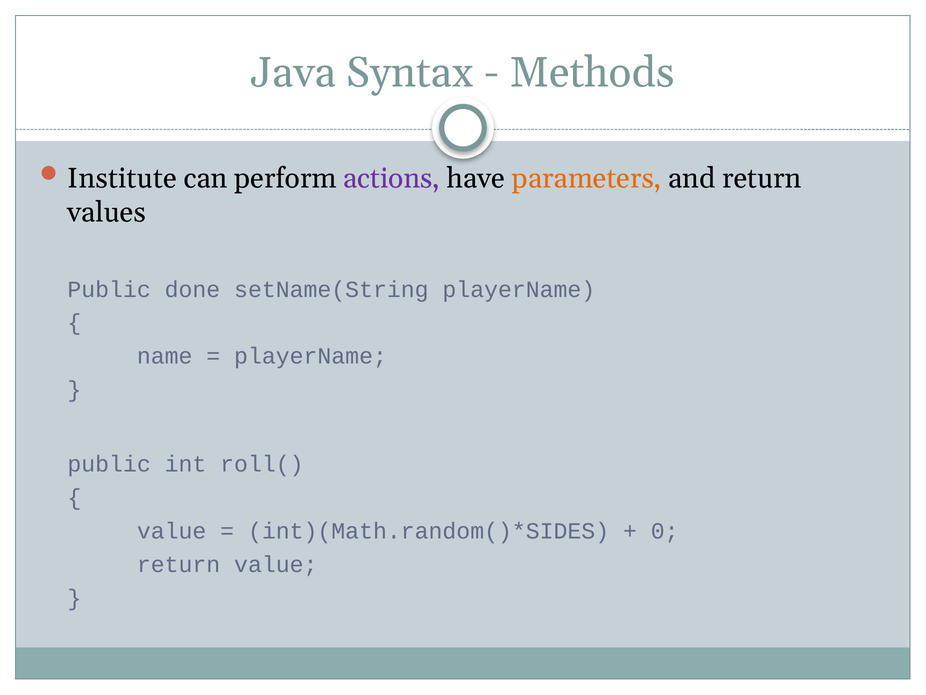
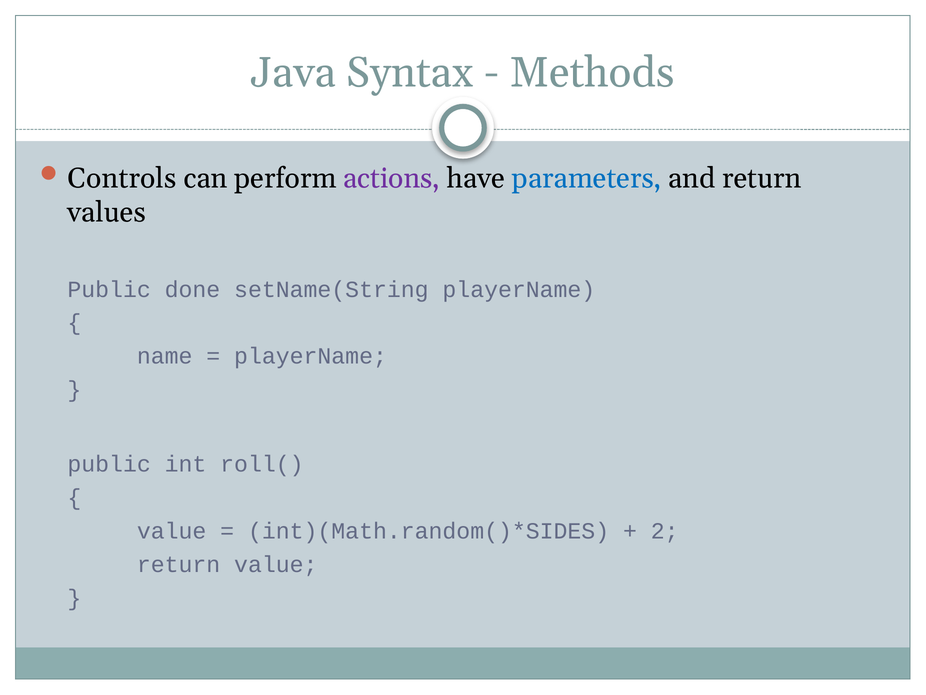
Institute: Institute -> Controls
parameters colour: orange -> blue
0: 0 -> 2
